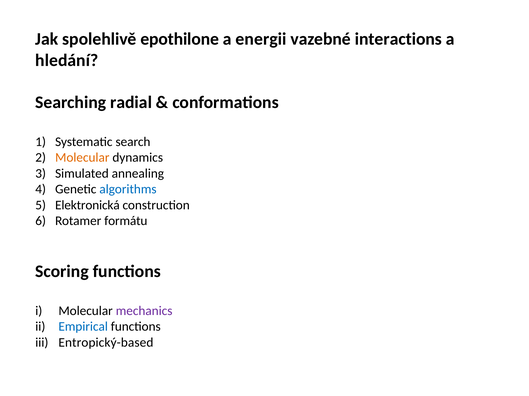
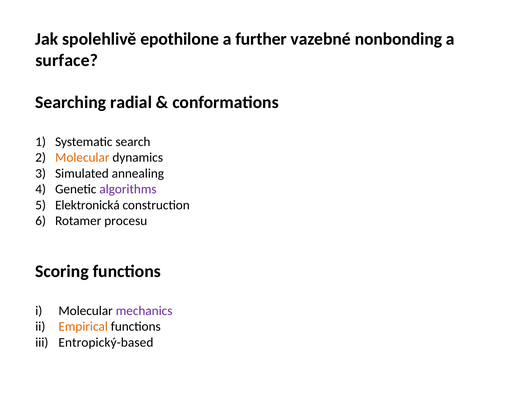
energii: energii -> further
interactions: interactions -> nonbonding
hledání: hledání -> surface
algorithms colour: blue -> purple
formátu: formátu -> procesu
Empirical colour: blue -> orange
